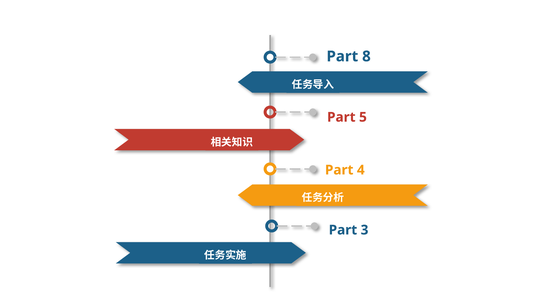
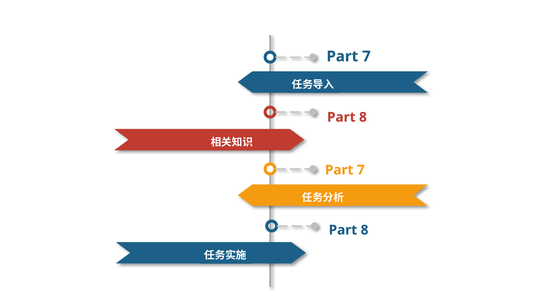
8 at (366, 56): 8 -> 7
5 at (363, 117): 5 -> 8
4 at (361, 170): 4 -> 7
3 at (365, 230): 3 -> 8
